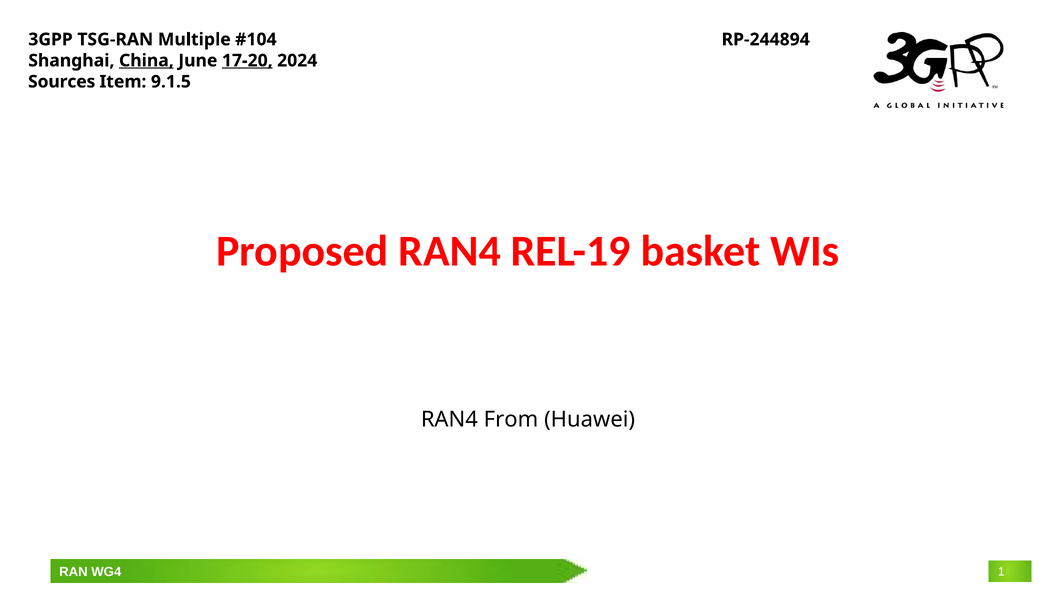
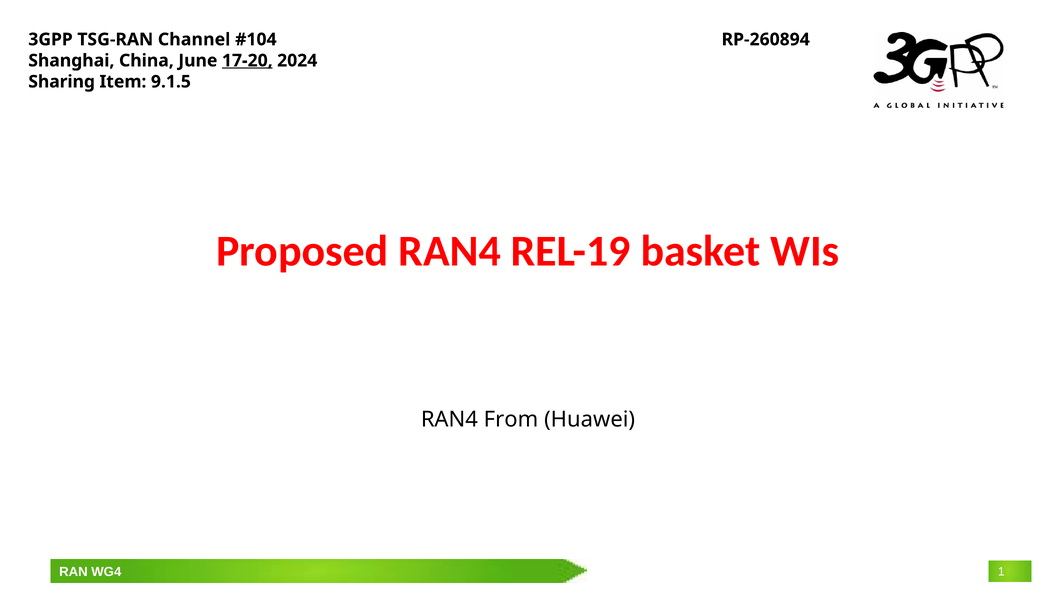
Multiple: Multiple -> Channel
RP-244894: RP-244894 -> RP-260894
China underline: present -> none
Sources: Sources -> Sharing
